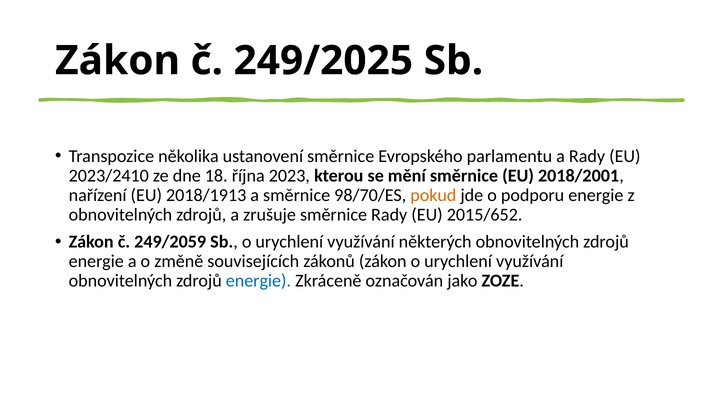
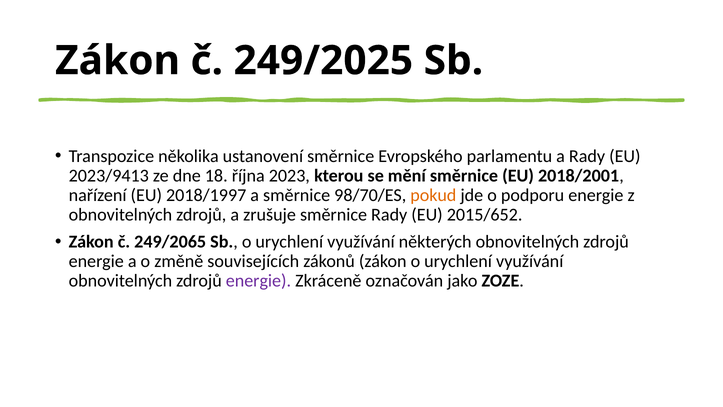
2023/2410: 2023/2410 -> 2023/9413
2018/1913: 2018/1913 -> 2018/1997
249/2059: 249/2059 -> 249/2065
energie at (258, 281) colour: blue -> purple
